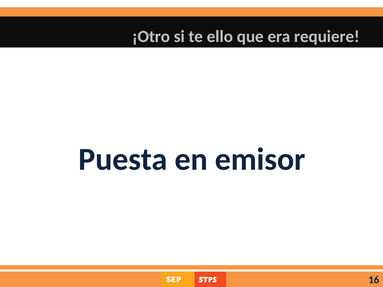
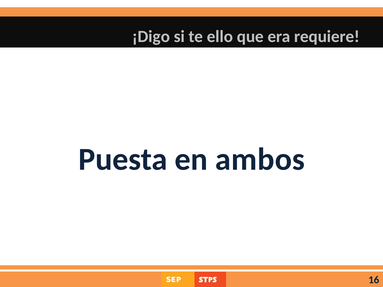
¡Otro: ¡Otro -> ¡Digo
emisor: emisor -> ambos
